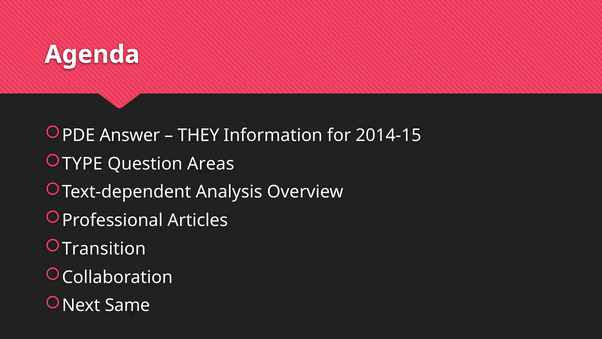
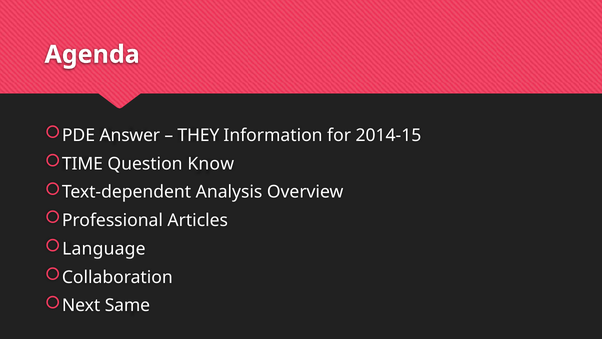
TYPE: TYPE -> TIME
Areas: Areas -> Know
Transition: Transition -> Language
